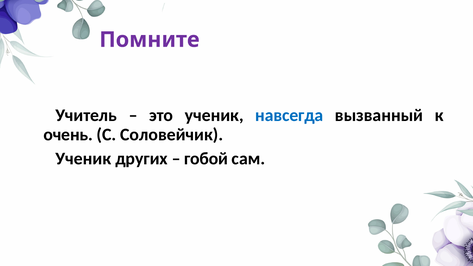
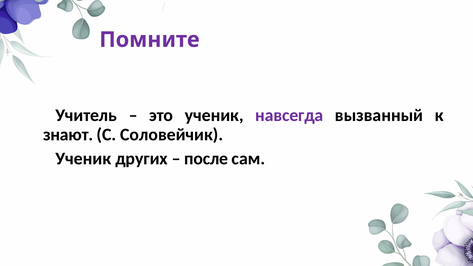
навсегда colour: blue -> purple
очень: очень -> знают
гобой: гобой -> после
